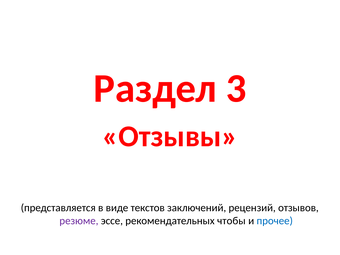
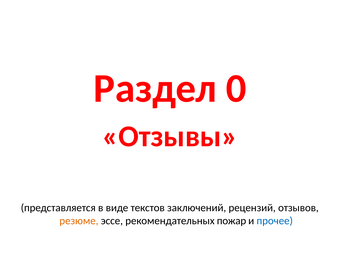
3: 3 -> 0
резюме colour: purple -> orange
чтобы: чтобы -> пожар
